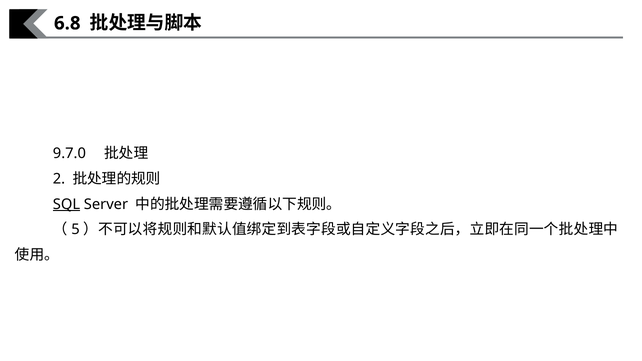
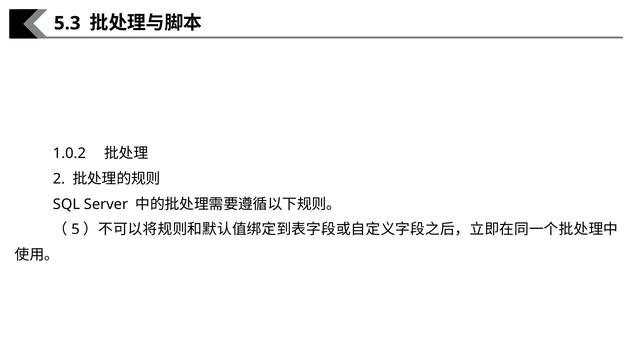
6.8: 6.8 -> 5.3
9.7.0: 9.7.0 -> 1.0.2
SQL underline: present -> none
